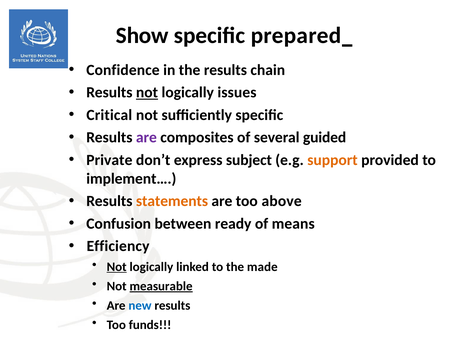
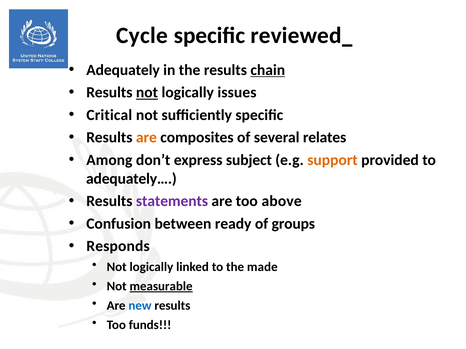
Show: Show -> Cycle
prepared: prepared -> reviewed
Confidence: Confidence -> Adequately
chain underline: none -> present
are at (146, 138) colour: purple -> orange
guided: guided -> relates
Private: Private -> Among
implement…: implement… -> adequately…
statements colour: orange -> purple
means: means -> groups
Efficiency: Efficiency -> Responds
Not at (117, 267) underline: present -> none
